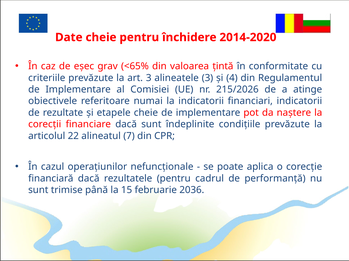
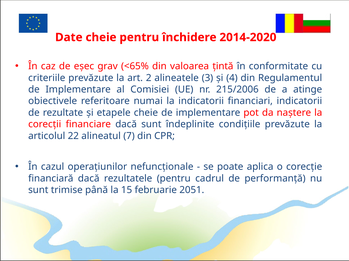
art 3: 3 -> 2
215/2026: 215/2026 -> 215/2006
2036: 2036 -> 2051
